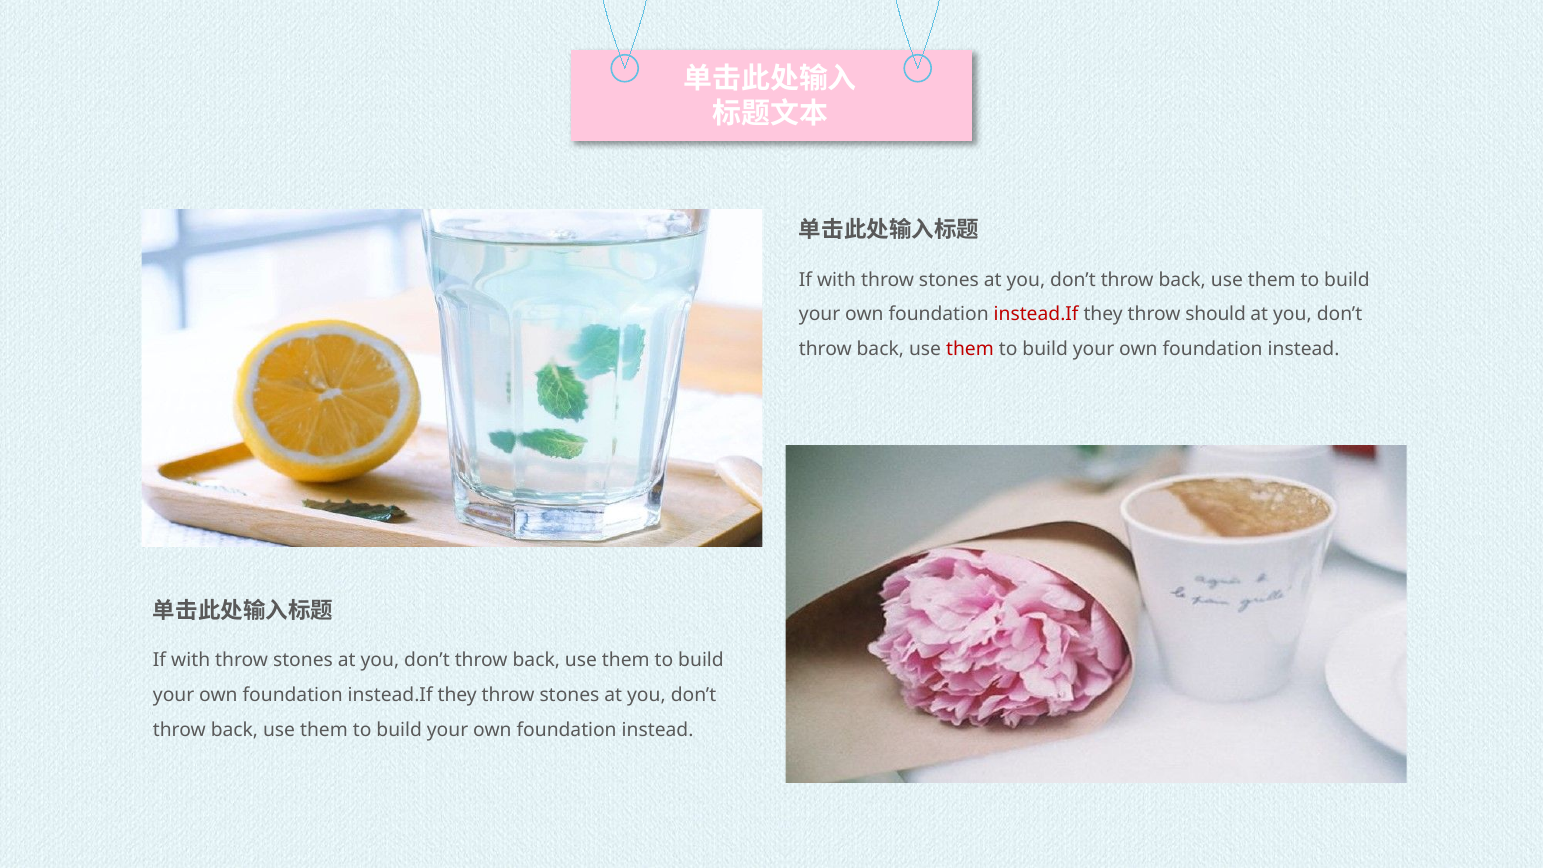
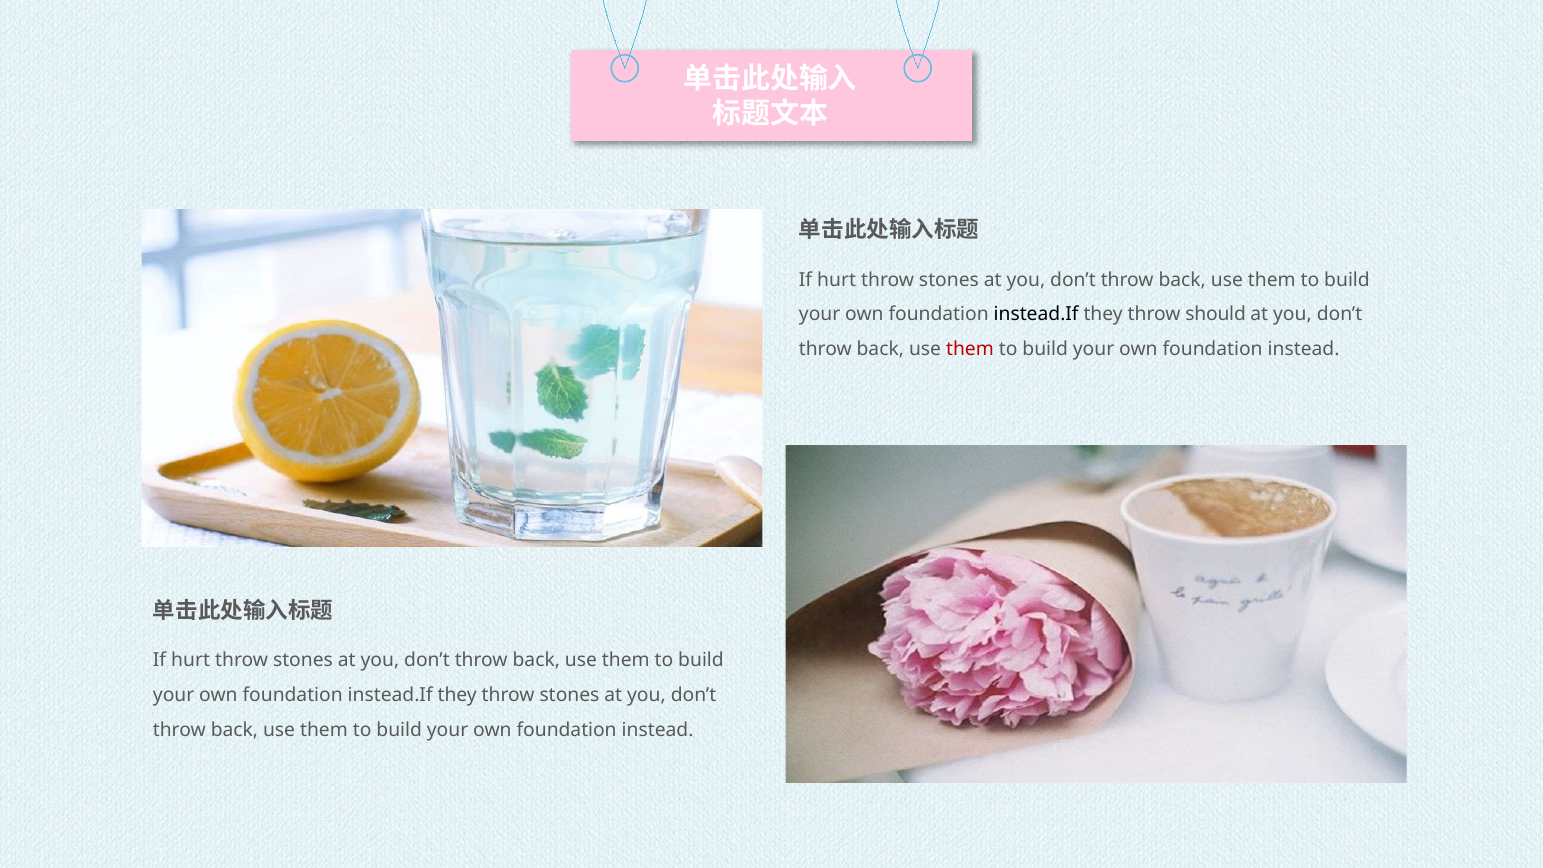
with at (837, 280): with -> hurt
instead.If at (1036, 315) colour: red -> black
with at (191, 660): with -> hurt
